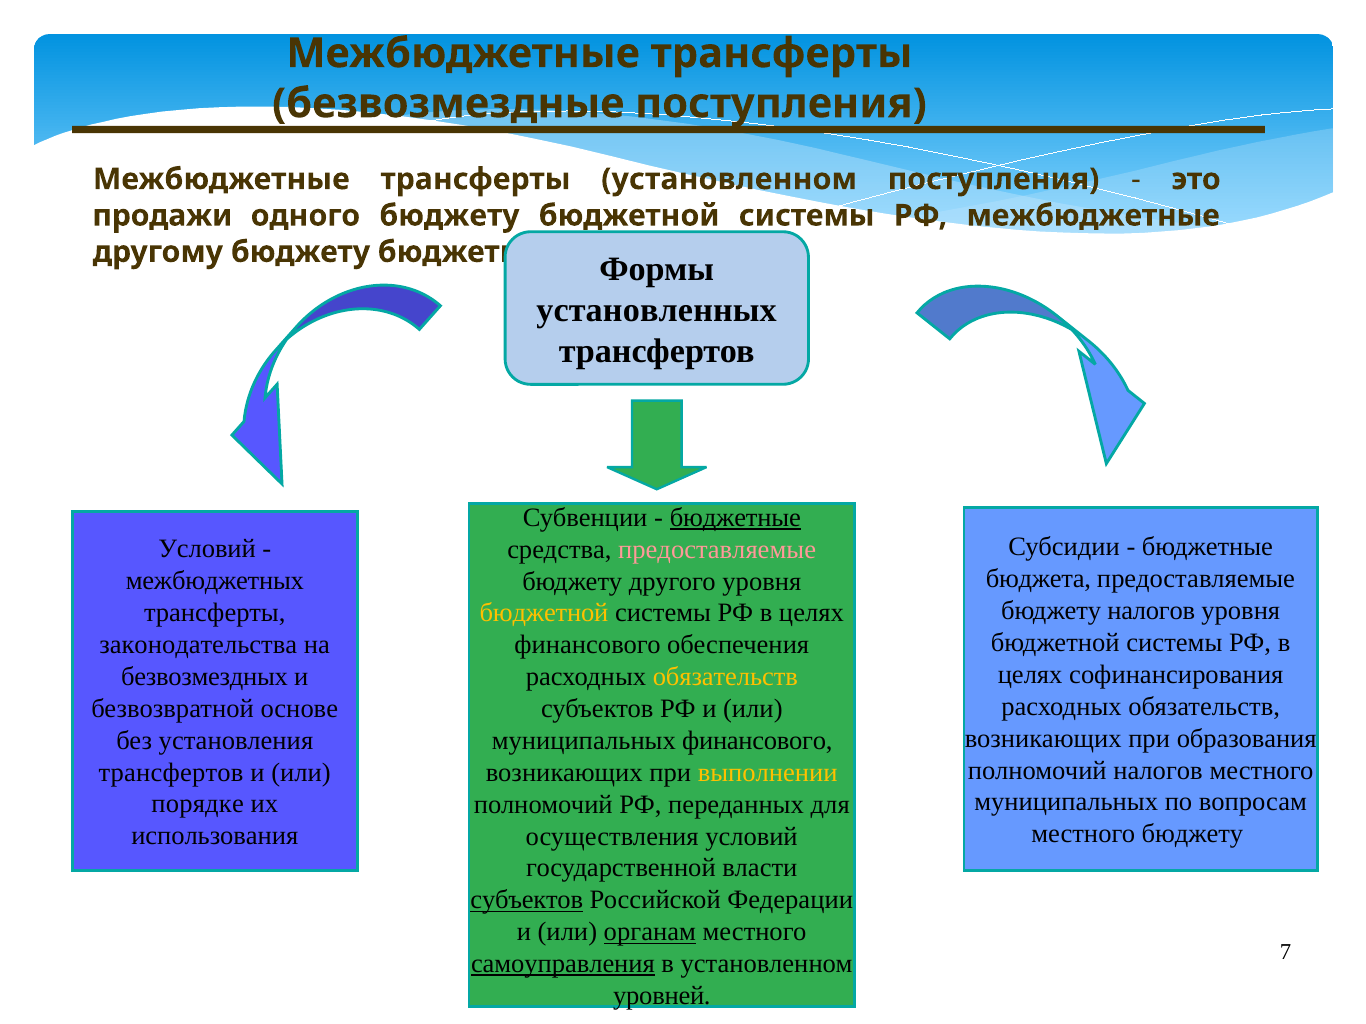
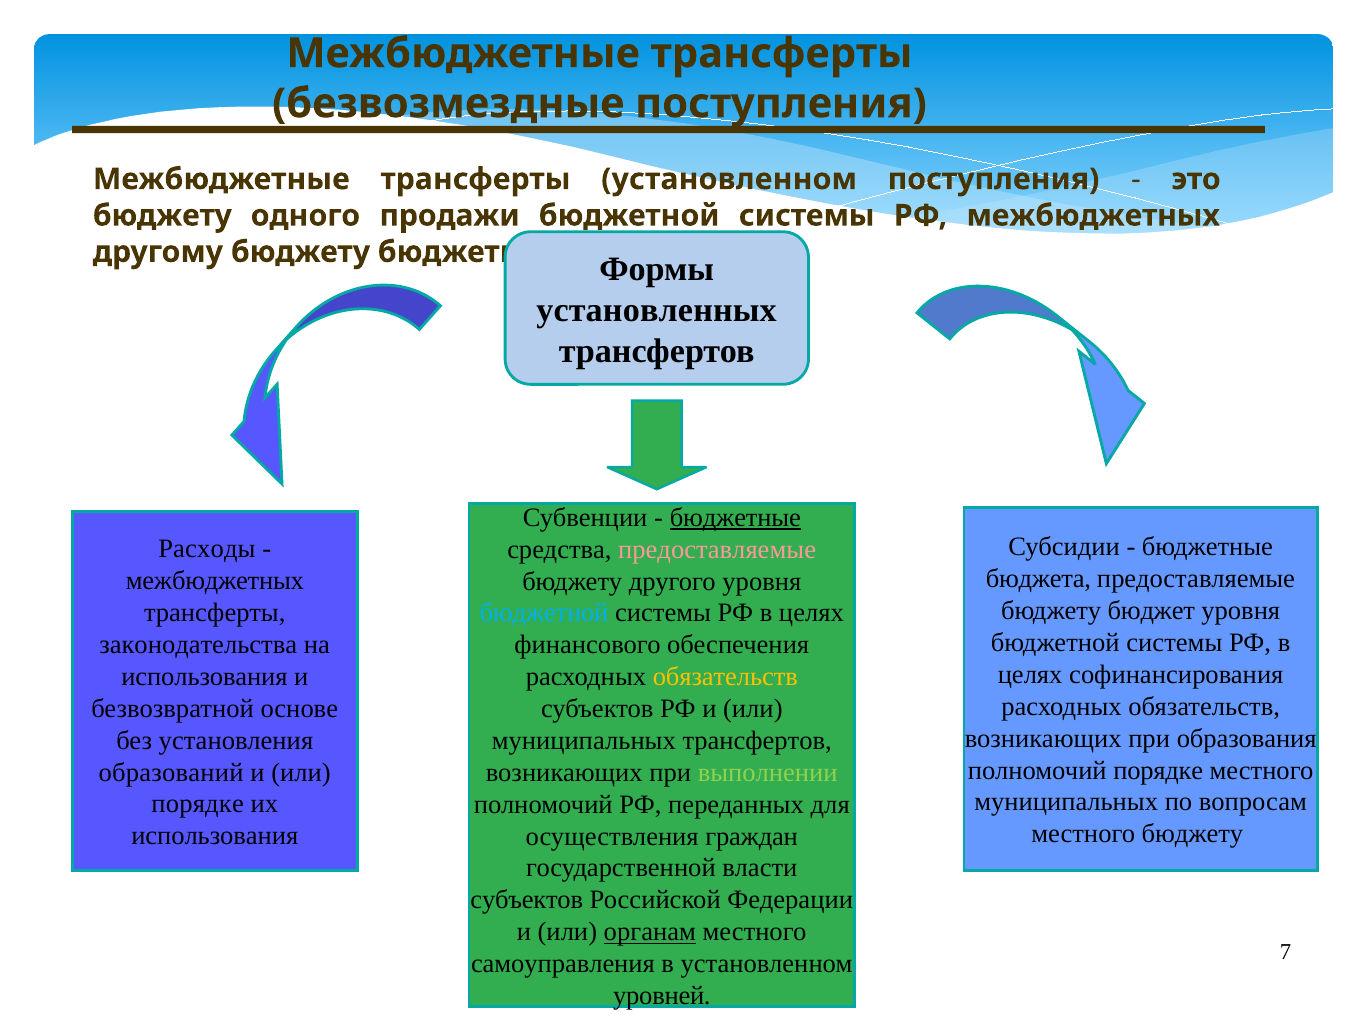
продажи at (162, 216): продажи -> бюджету
одного бюджету: бюджету -> продажи
РФ межбюджетные: межбюджетные -> межбюджетных
Условий at (207, 549): Условий -> Расходы
бюджету налогов: налогов -> бюджет
бюджетной at (544, 614) colour: yellow -> light blue
безвозмездных at (205, 677): безвозмездных -> использования
муниципальных финансового: финансового -> трансфертов
полномочий налогов: налогов -> порядке
трансфертов at (171, 773): трансфертов -> образований
выполнении colour: yellow -> light green
осуществления условий: условий -> граждан
субъектов at (527, 901) underline: present -> none
самоуправления underline: present -> none
